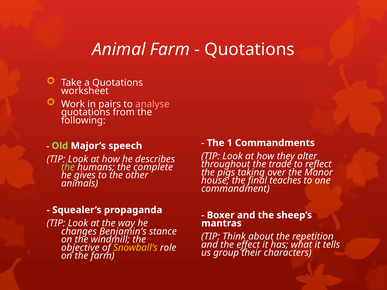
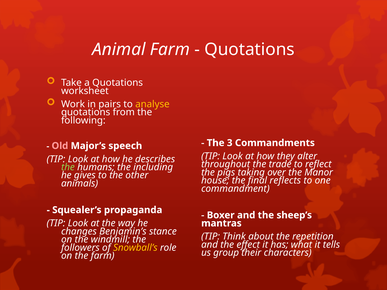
analyse colour: pink -> yellow
1: 1 -> 3
Old colour: light green -> pink
complete: complete -> including
teaches: teaches -> reflects
objective: objective -> followers
